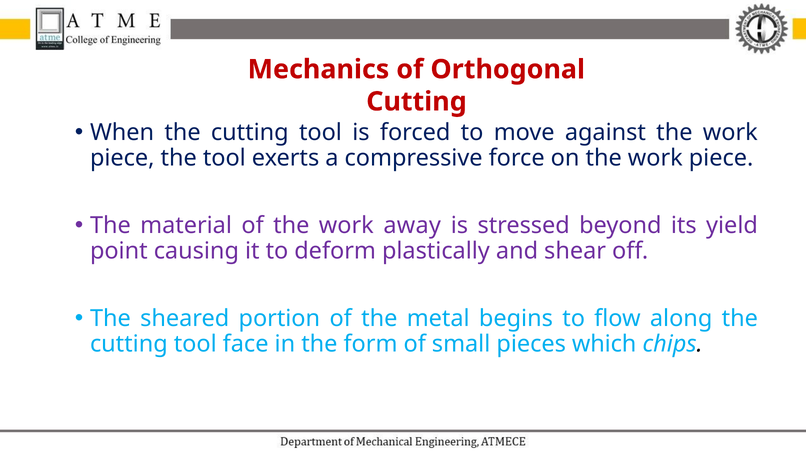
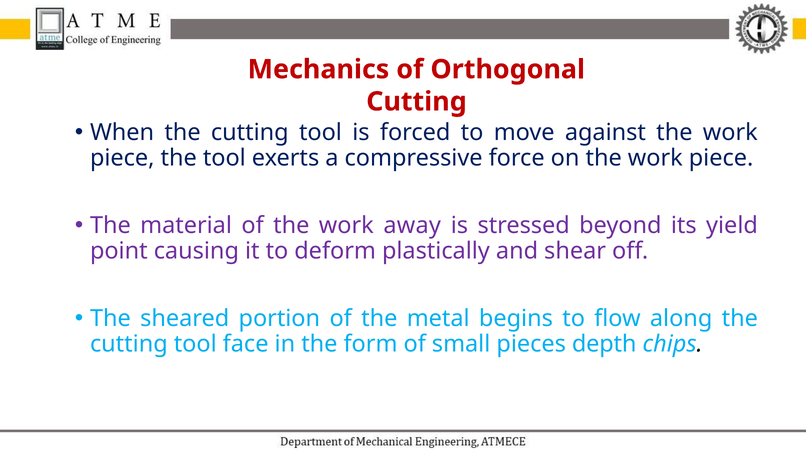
which: which -> depth
